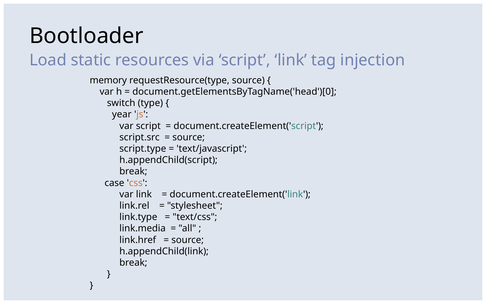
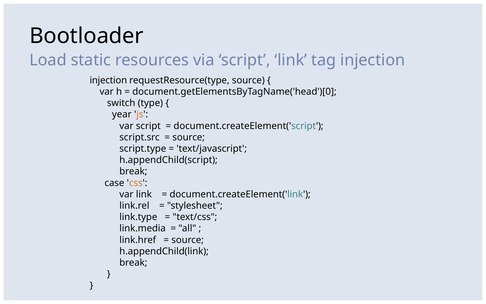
memory at (108, 80): memory -> injection
